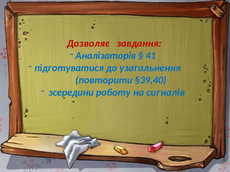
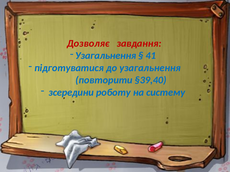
Аналізаторів at (106, 56): Аналізаторів -> Узагальнення
сигналів: сигналів -> систему
